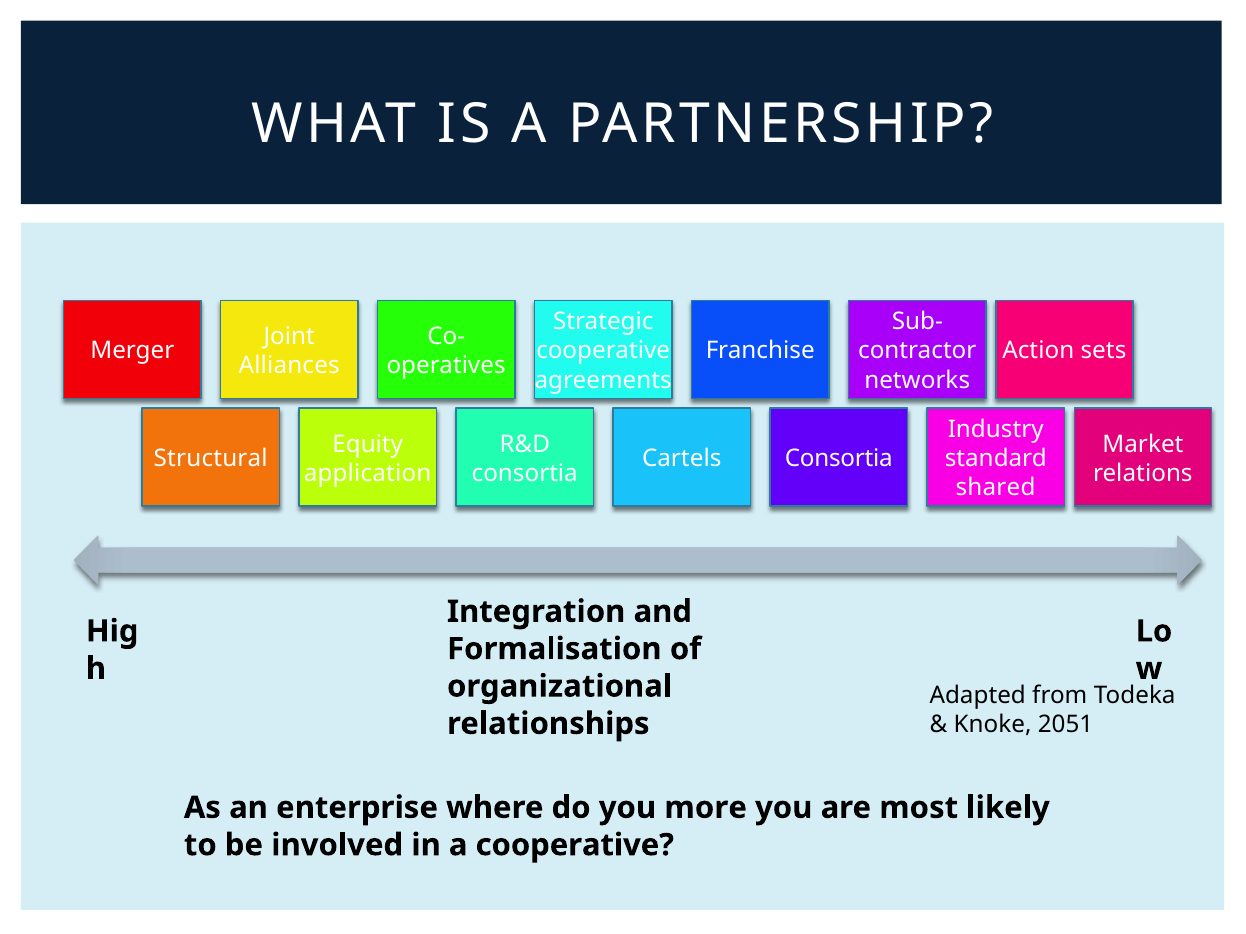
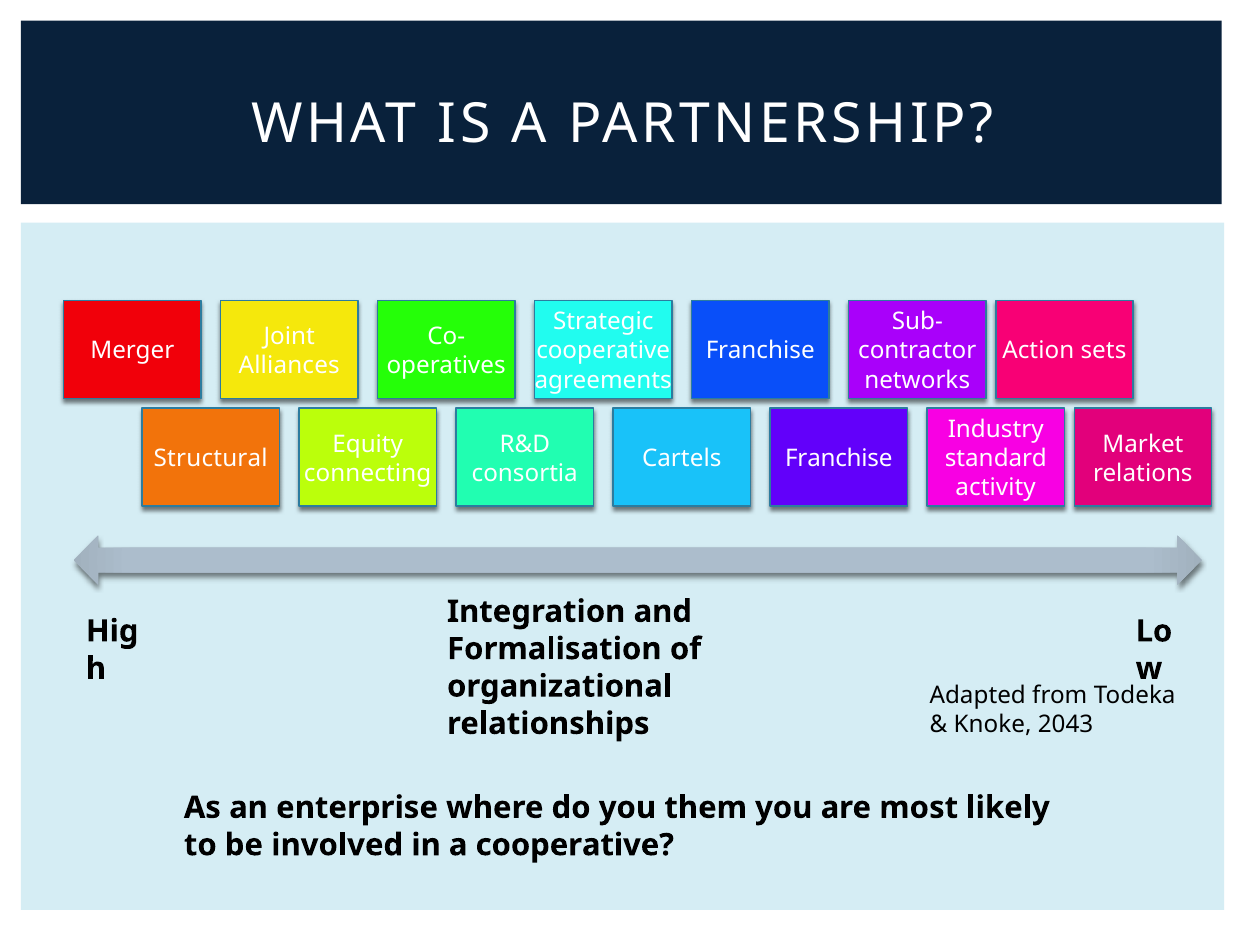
Consortia at (839, 459): Consortia -> Franchise
application: application -> connecting
shared: shared -> activity
2051: 2051 -> 2043
more: more -> them
